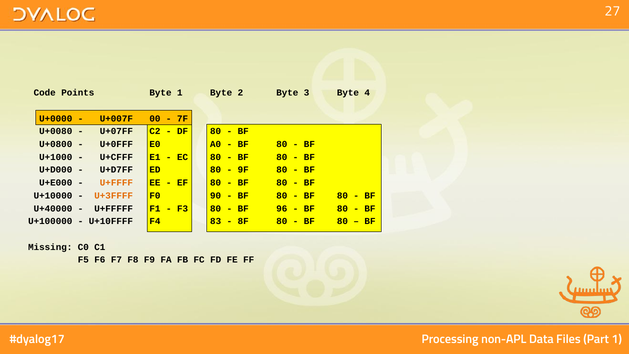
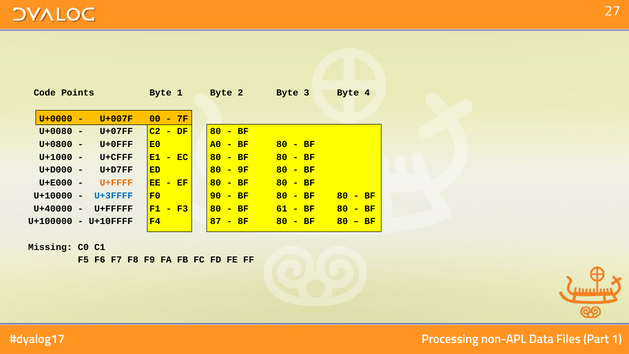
U+3FFFF colour: orange -> blue
96: 96 -> 61
83: 83 -> 87
